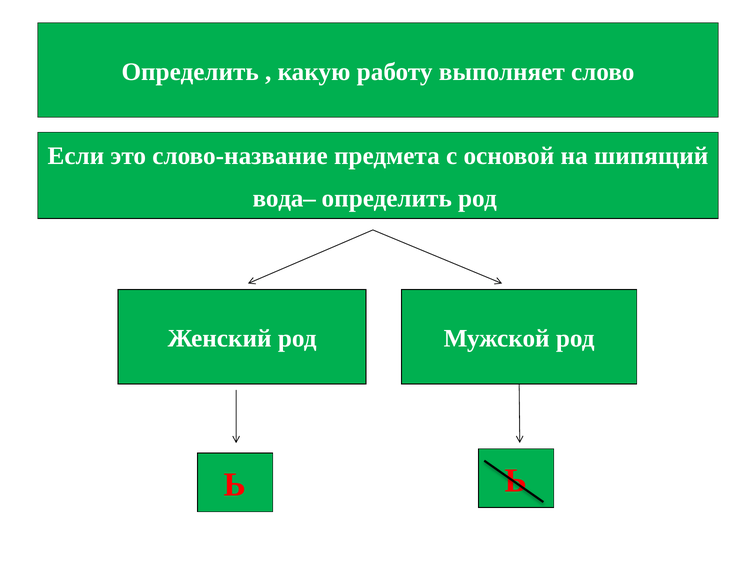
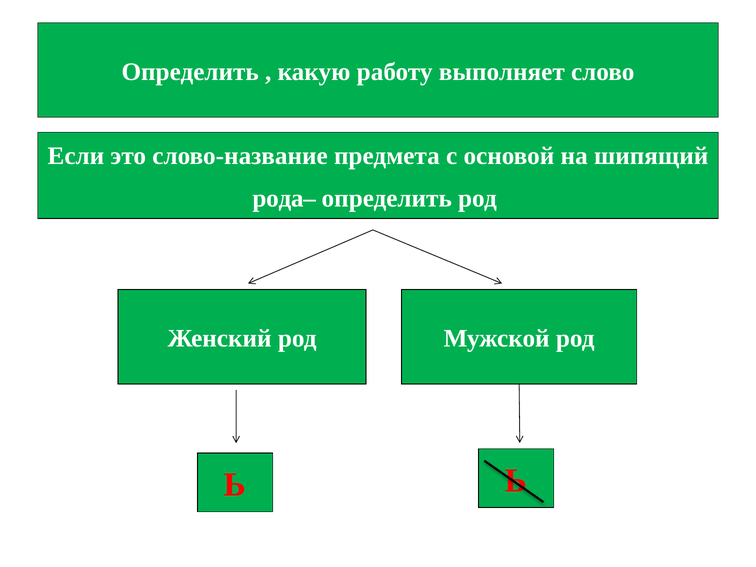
вода–: вода– -> рода–
